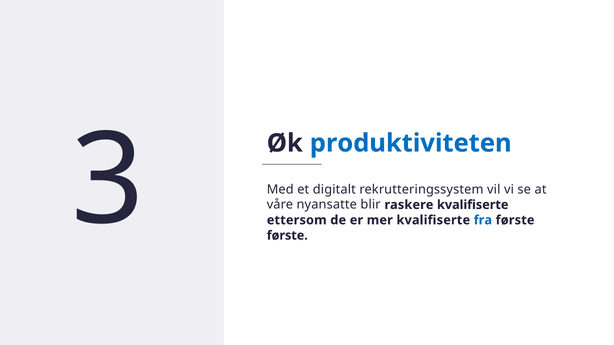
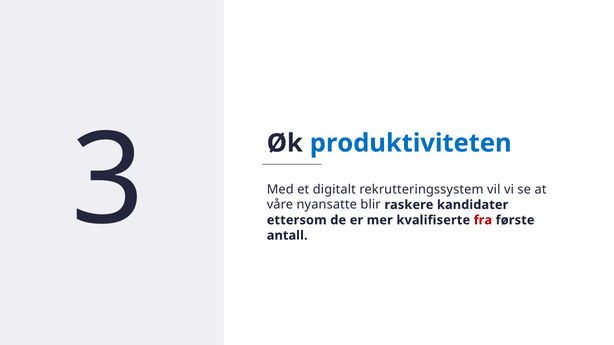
raskere kvalifiserte: kvalifiserte -> kandidater
fra colour: blue -> red
første at (287, 236): første -> antall
